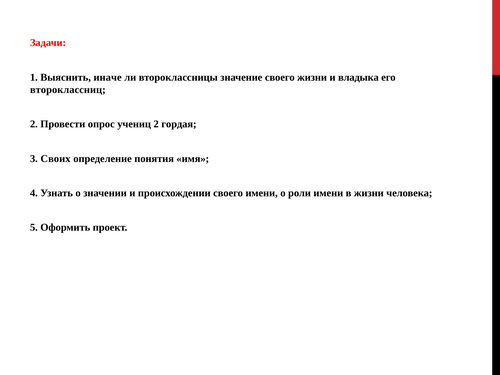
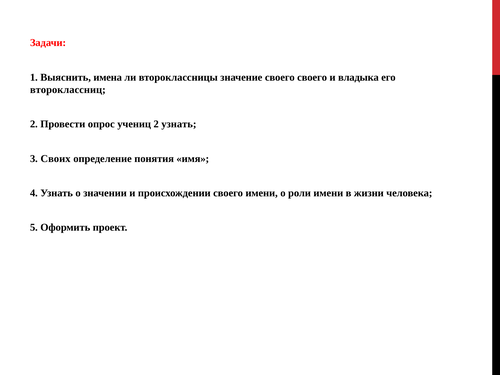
иначе: иначе -> имена
своего жизни: жизни -> своего
2 гордая: гордая -> узнать
